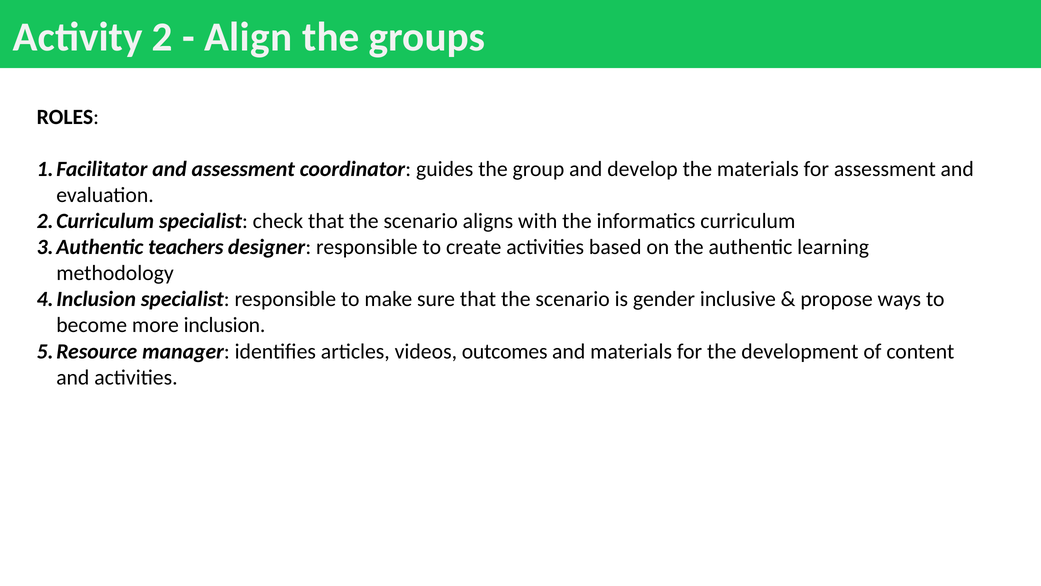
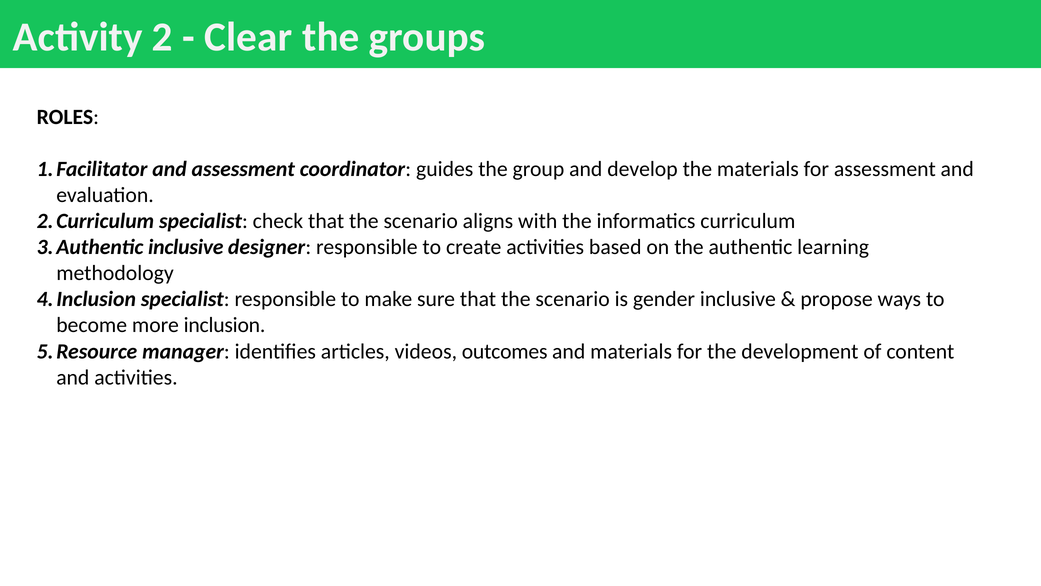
Align: Align -> Clear
teachers at (186, 247): teachers -> inclusive
